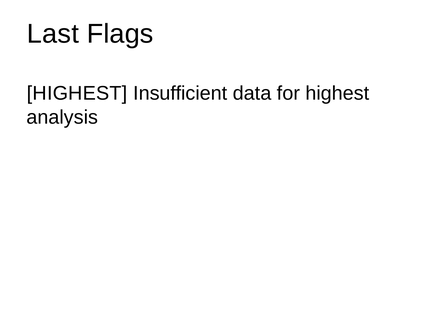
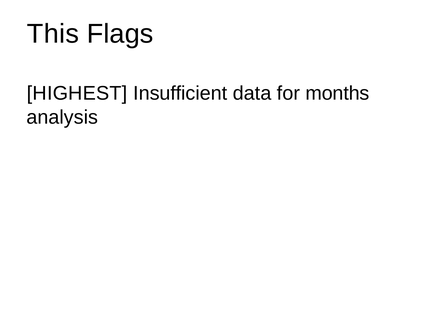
Last: Last -> This
for highest: highest -> months
